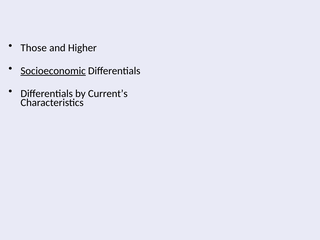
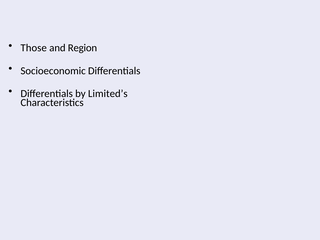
Higher: Higher -> Region
Socioeconomic underline: present -> none
Current’s: Current’s -> Limited’s
